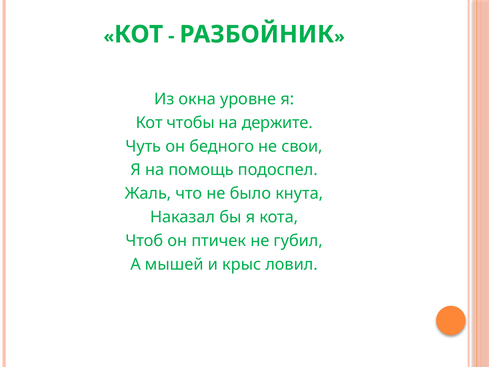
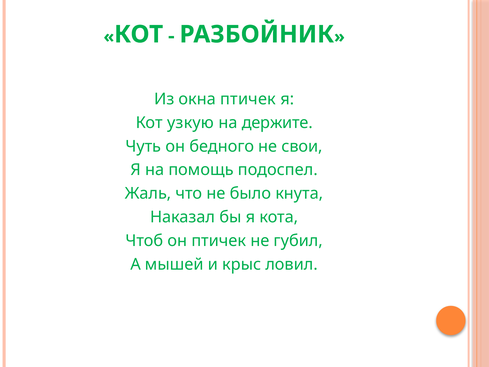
окна уровне: уровне -> птичек
чтобы: чтобы -> узкую
